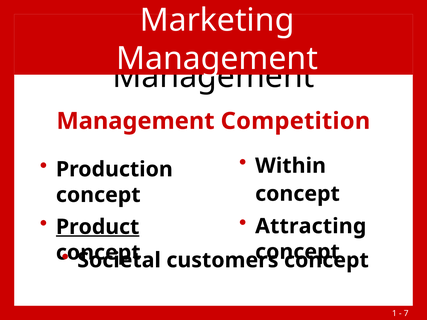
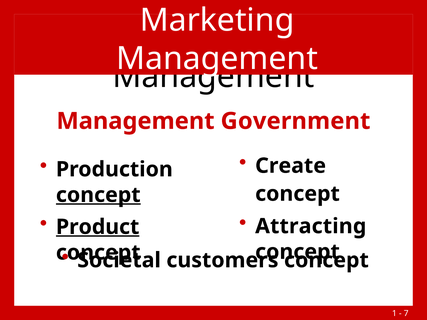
Competition: Competition -> Government
Within: Within -> Create
concept at (98, 195) underline: none -> present
